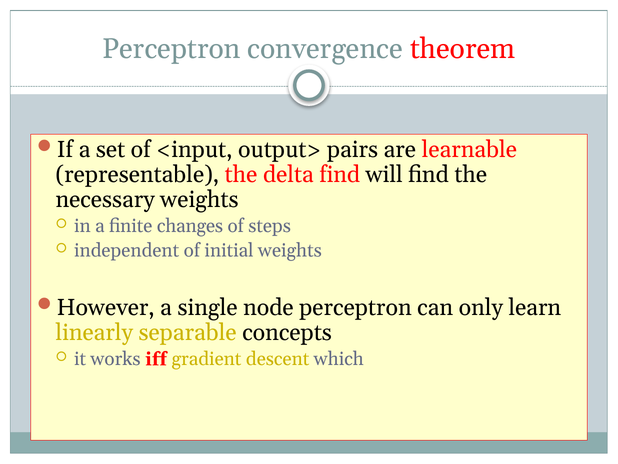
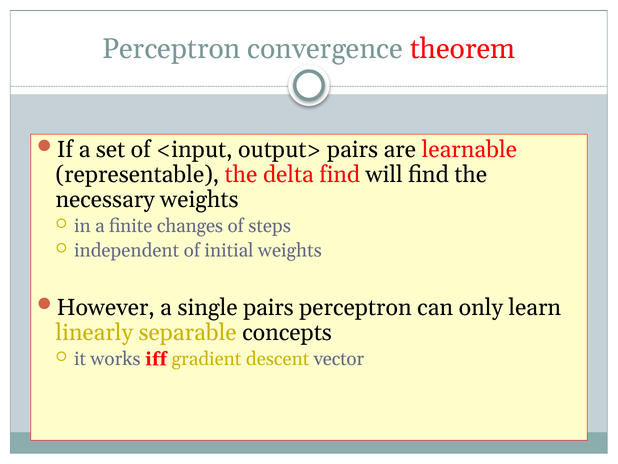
single node: node -> pairs
which: which -> vector
